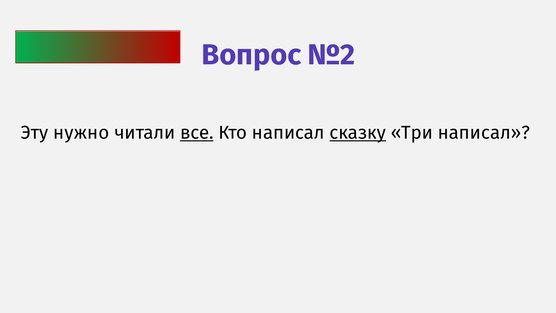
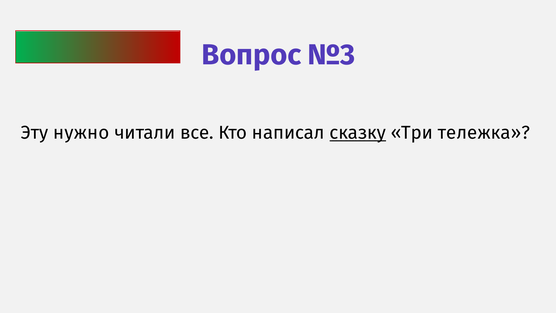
№2: №2 -> №3
все underline: present -> none
Три написал: написал -> тележка
